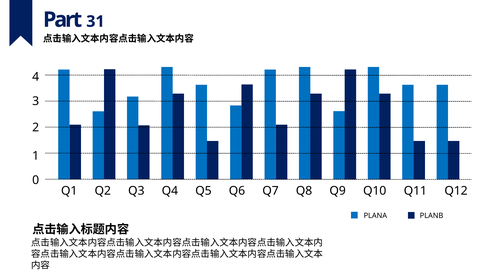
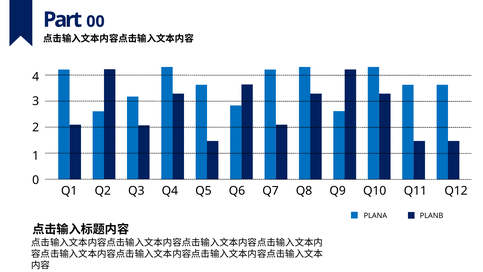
31: 31 -> 00
